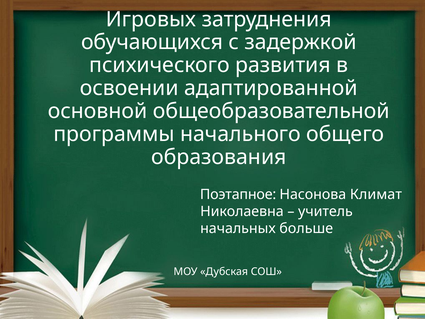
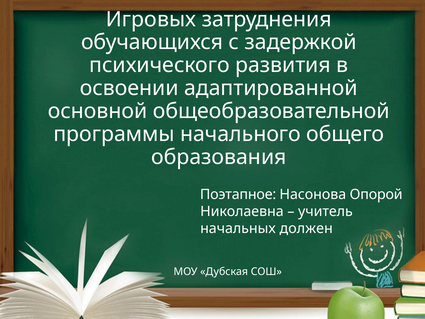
Климат: Климат -> Опорой
больше: больше -> должен
